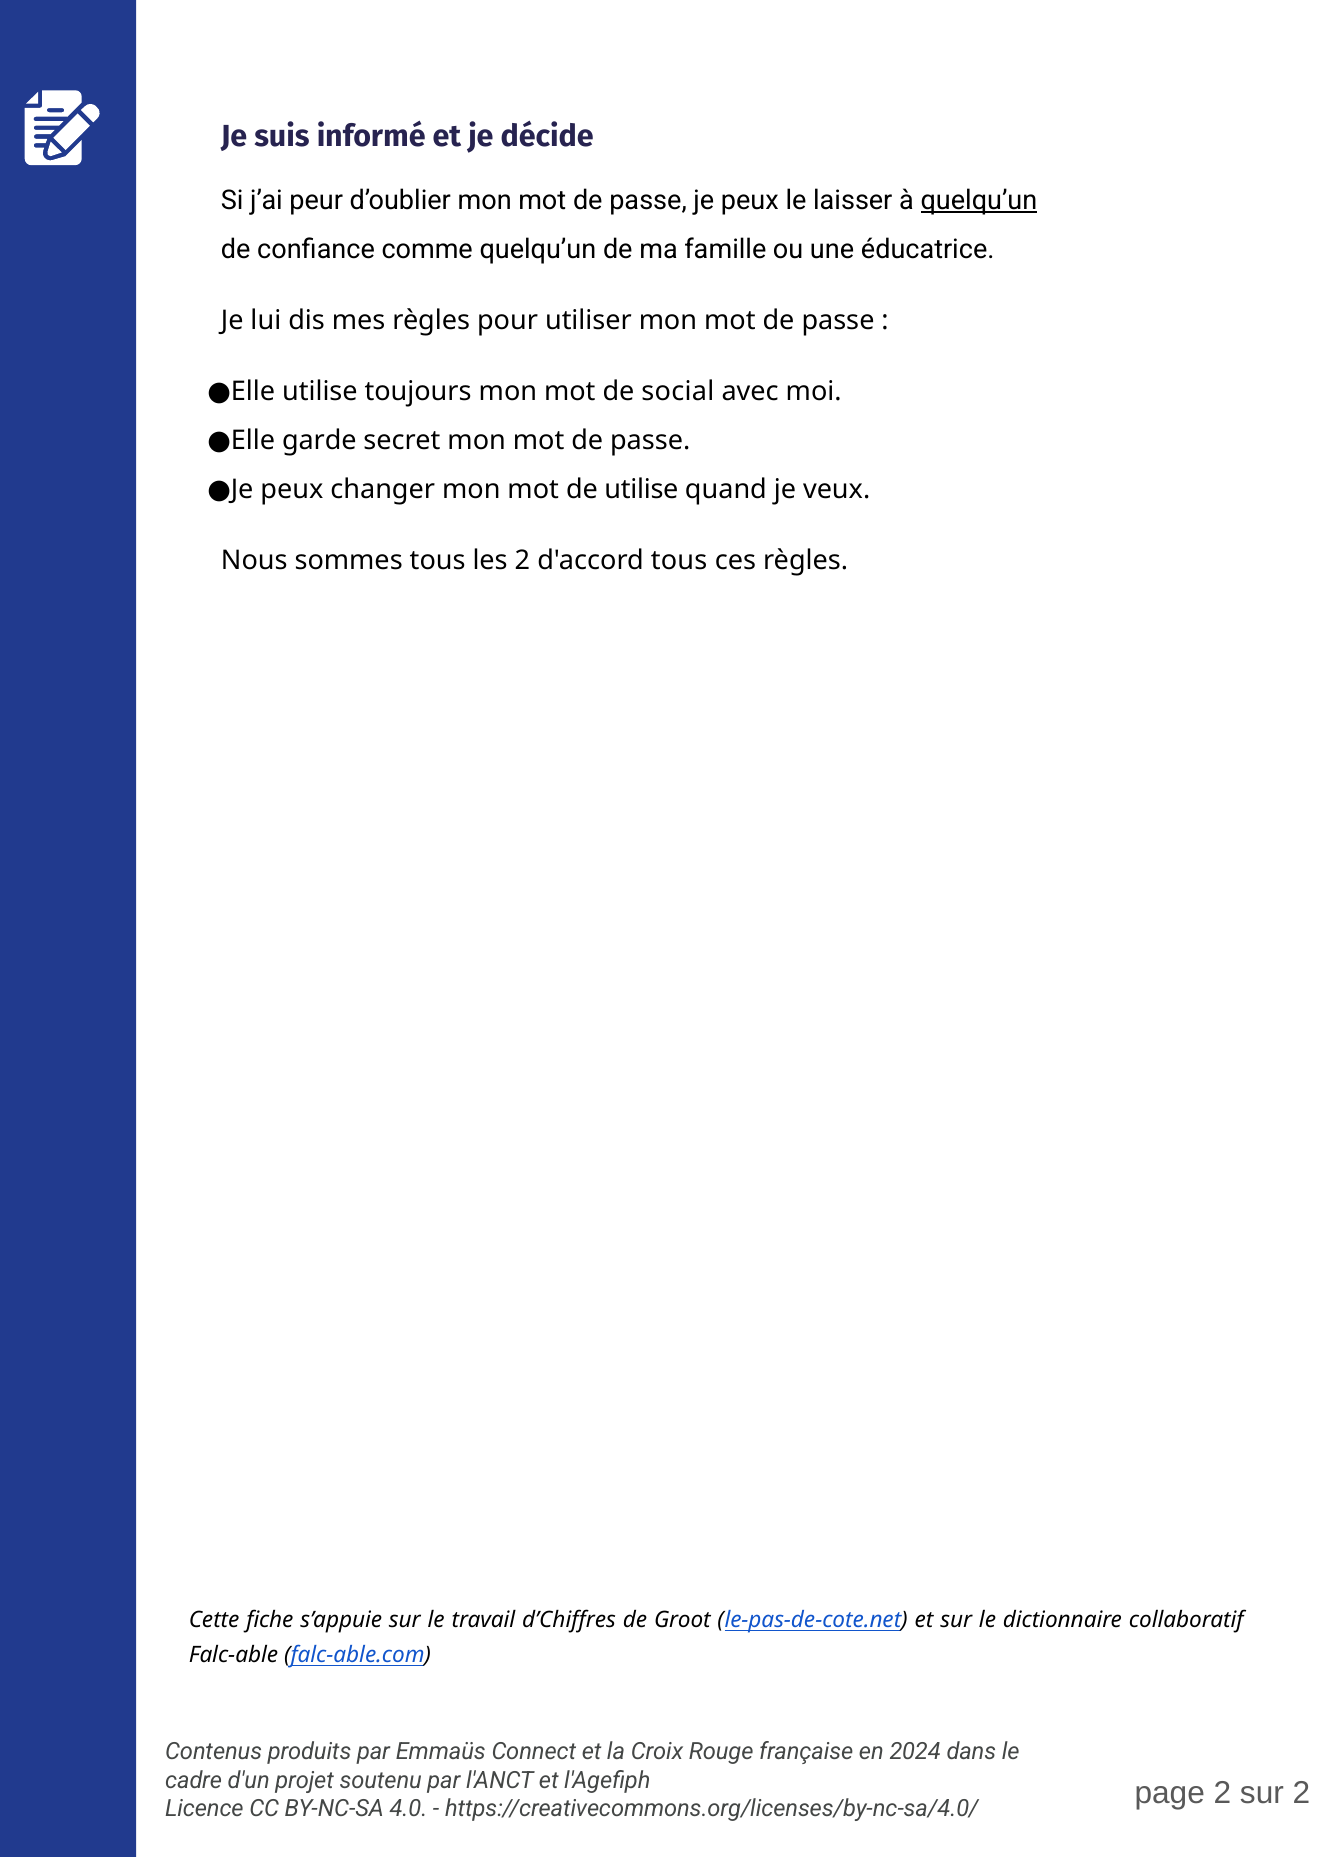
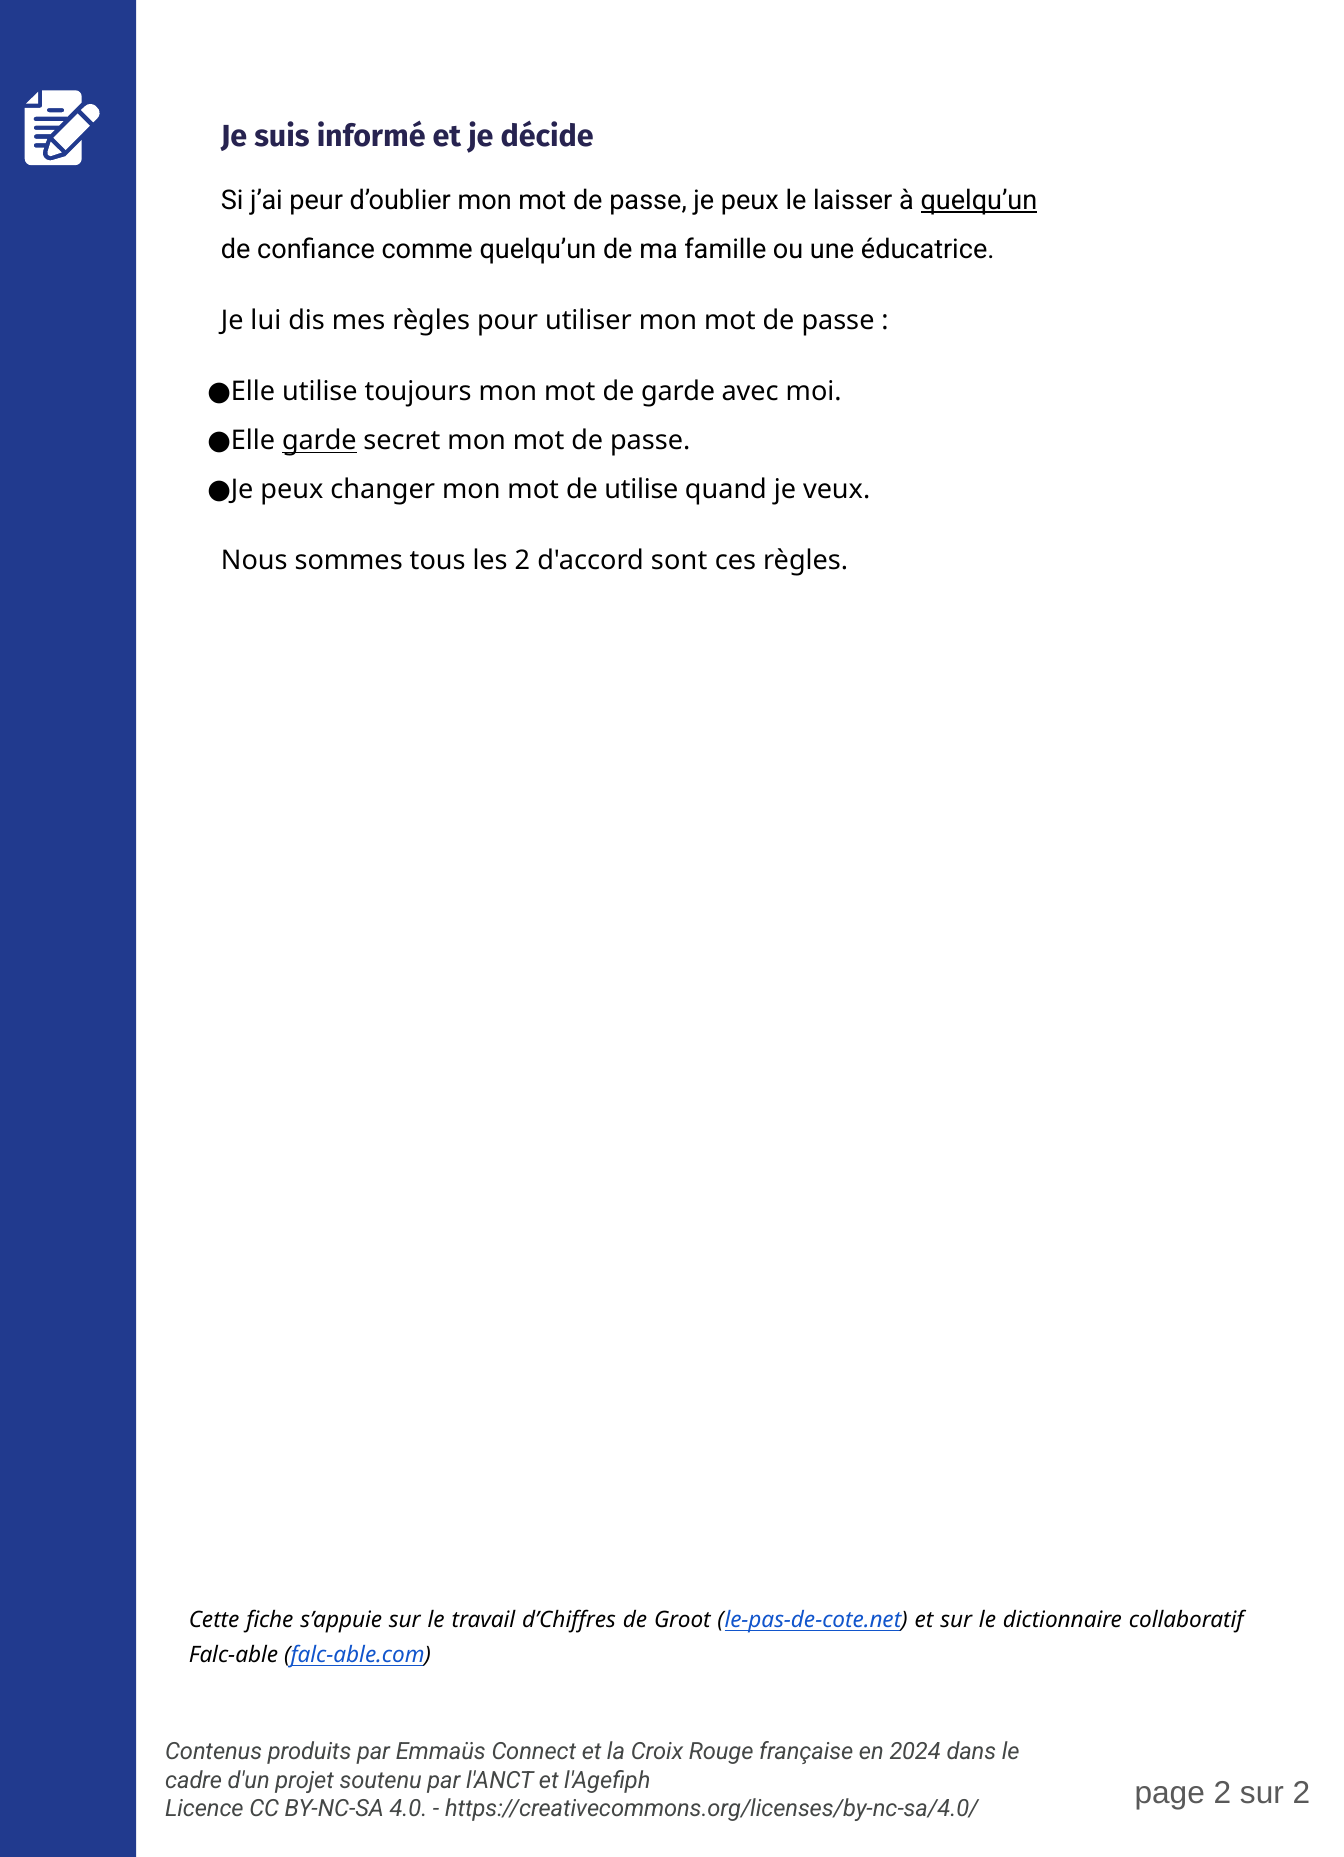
de social: social -> garde
garde at (319, 441) underline: none -> present
d'accord tous: tous -> sont
